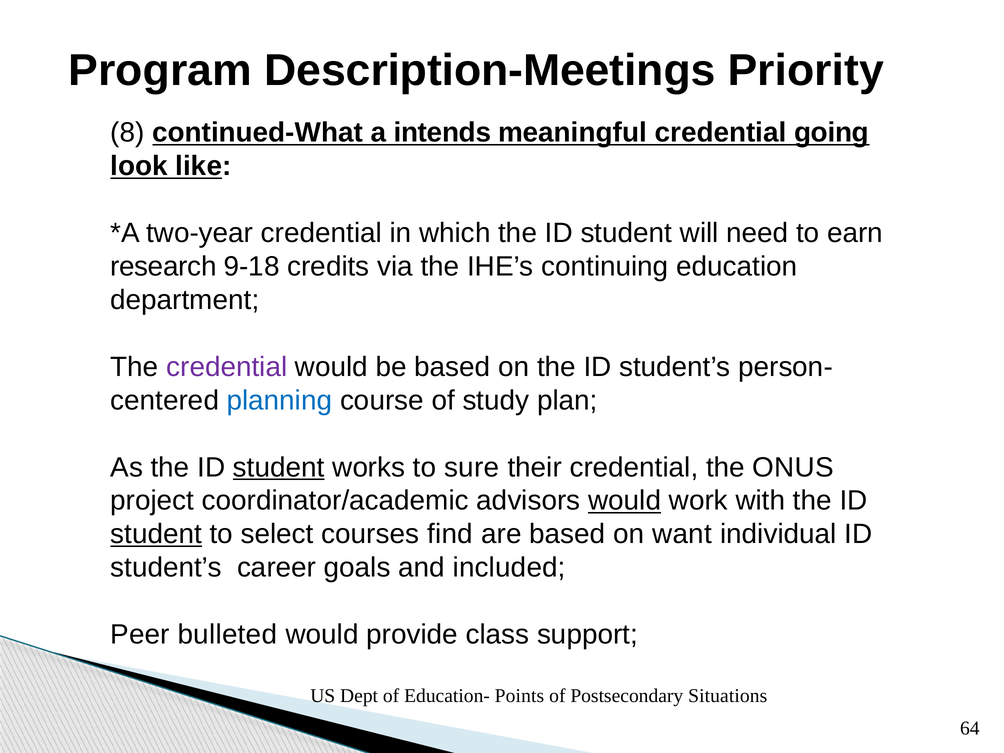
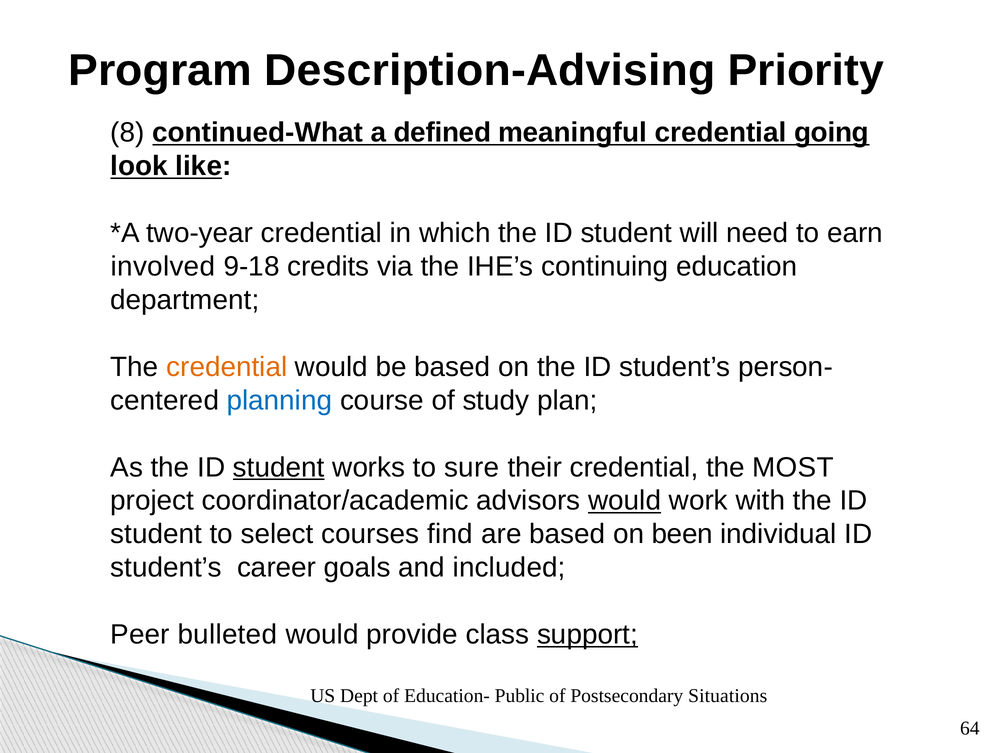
Description-Meetings: Description-Meetings -> Description-Advising
intends: intends -> defined
research: research -> involved
credential at (227, 367) colour: purple -> orange
ONUS: ONUS -> MOST
student at (156, 534) underline: present -> none
want: want -> been
support underline: none -> present
Points: Points -> Public
